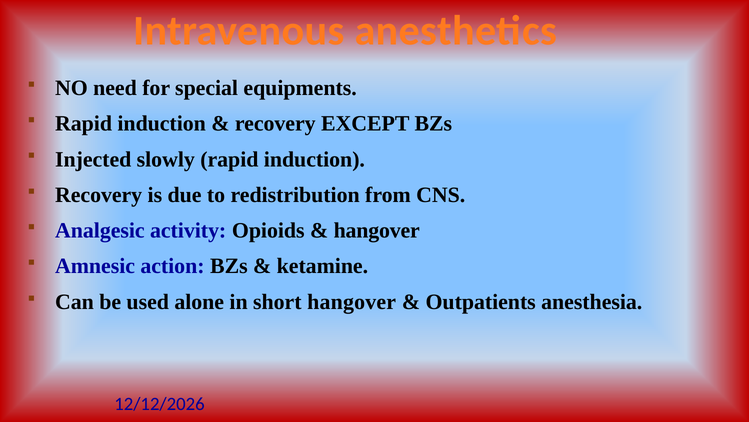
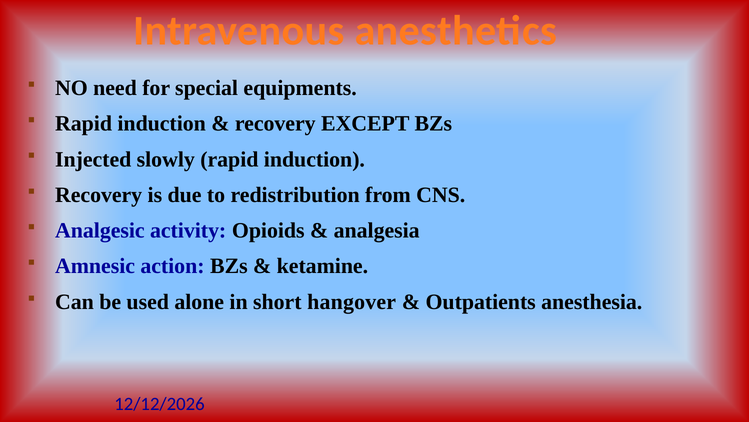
hangover at (377, 230): hangover -> analgesia
